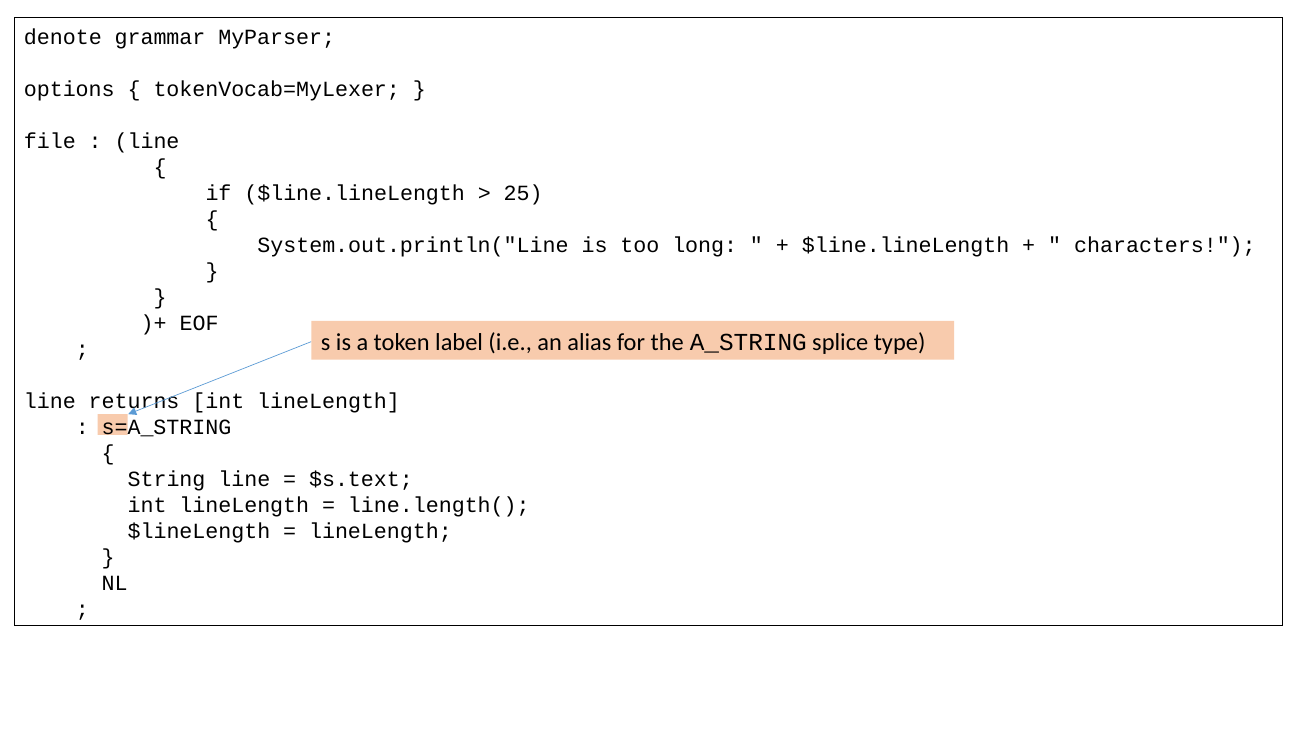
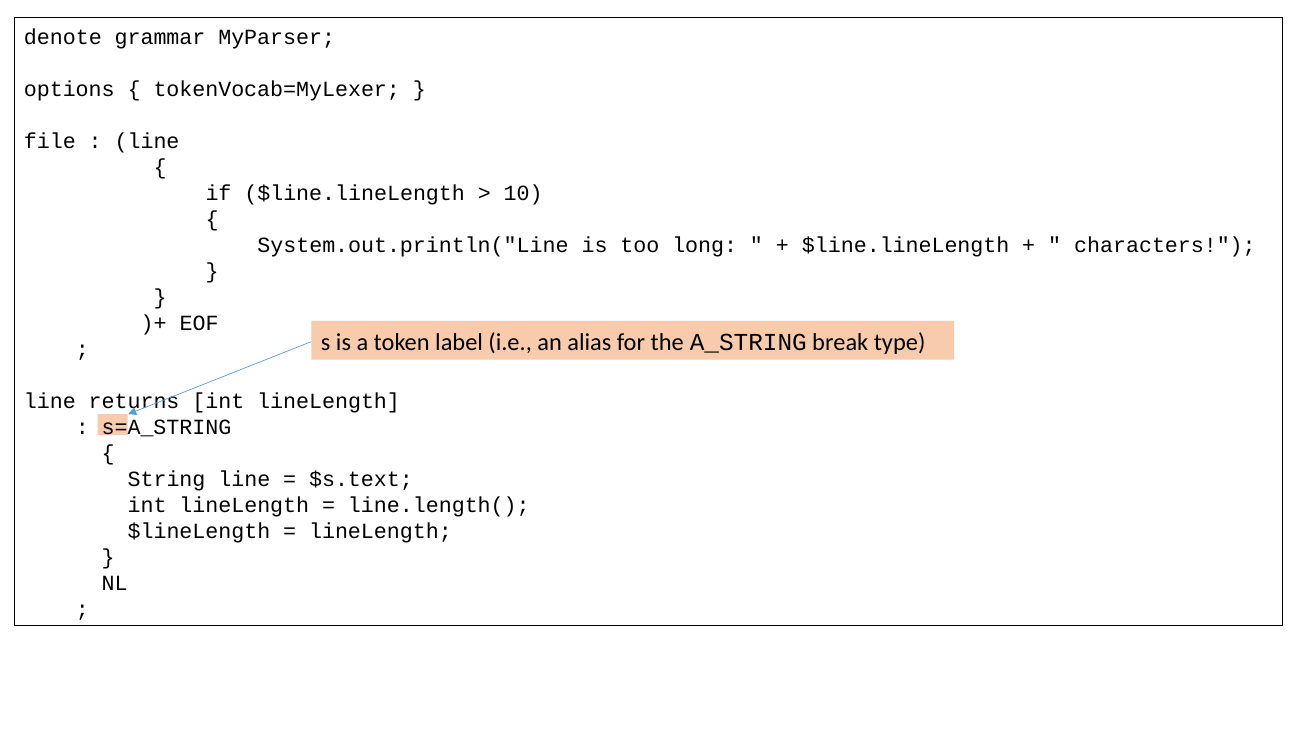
25: 25 -> 10
splice: splice -> break
